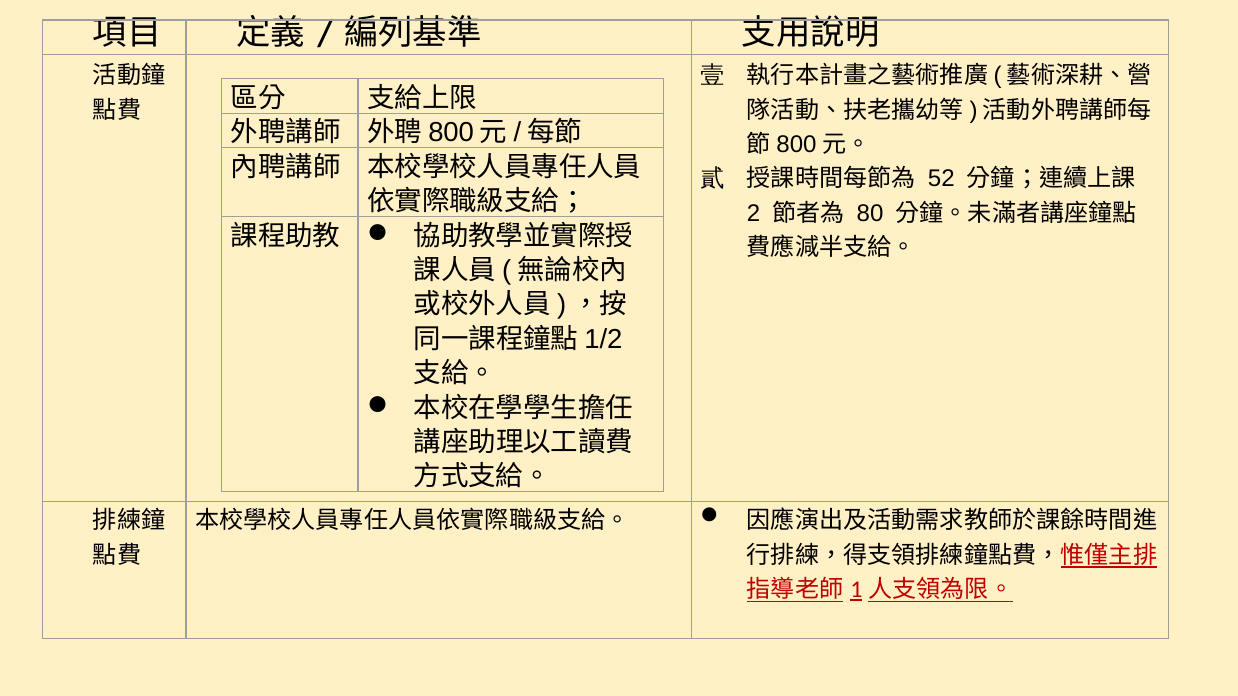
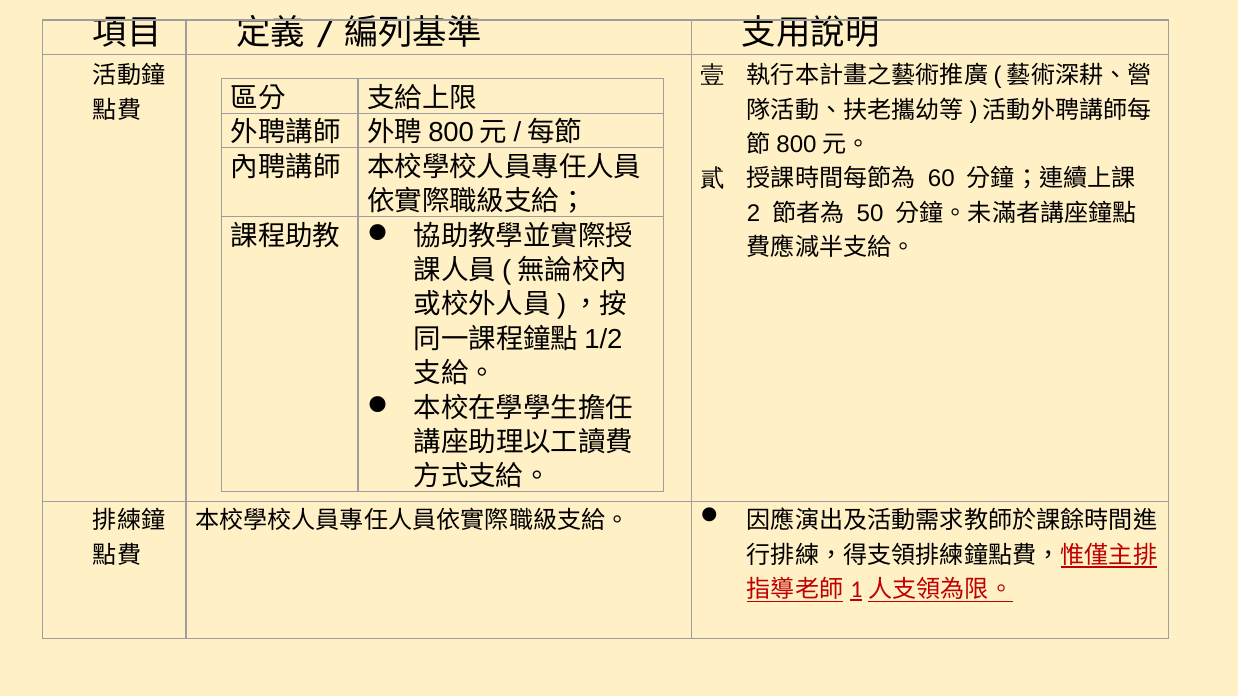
52: 52 -> 60
80: 80 -> 50
